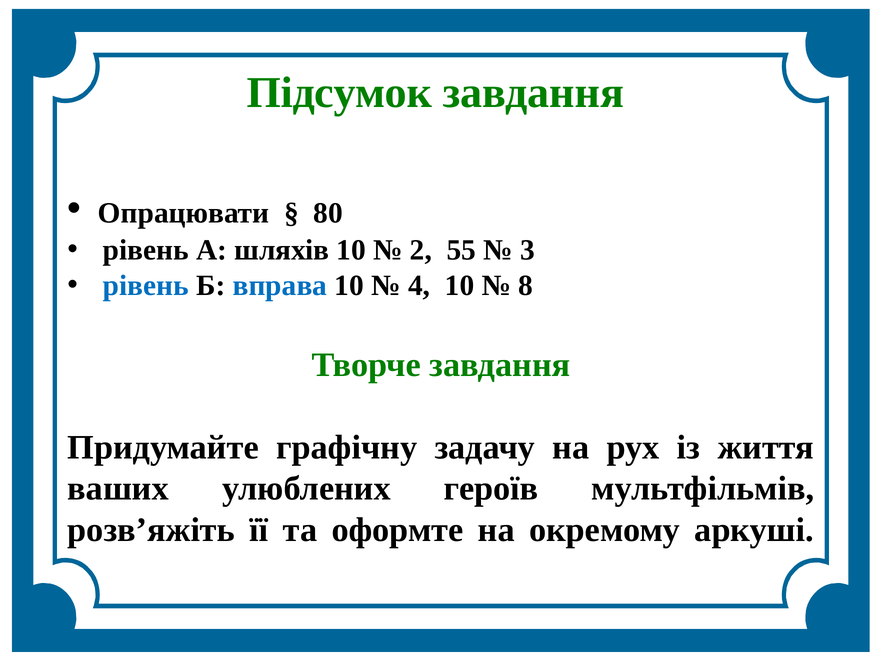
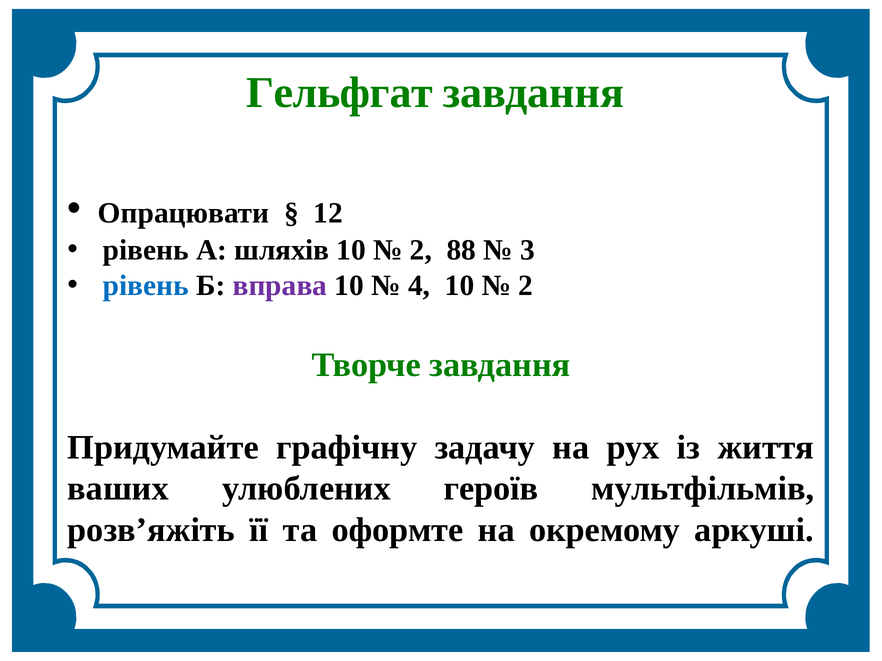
Підсумок: Підсумок -> Гельфгат
80: 80 -> 12
55: 55 -> 88
вправа colour: blue -> purple
8 at (526, 286): 8 -> 2
